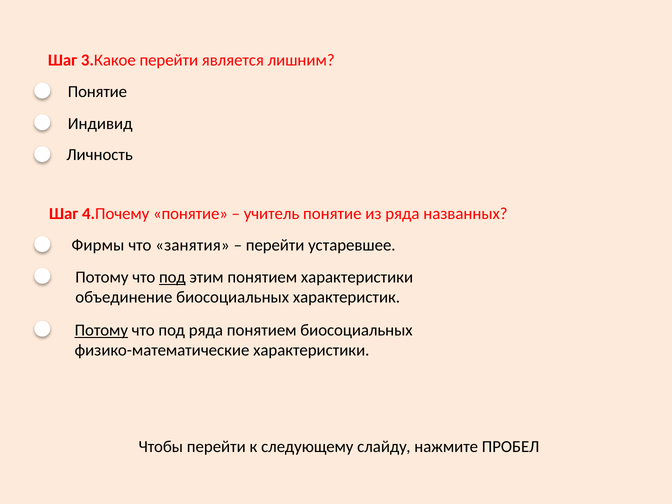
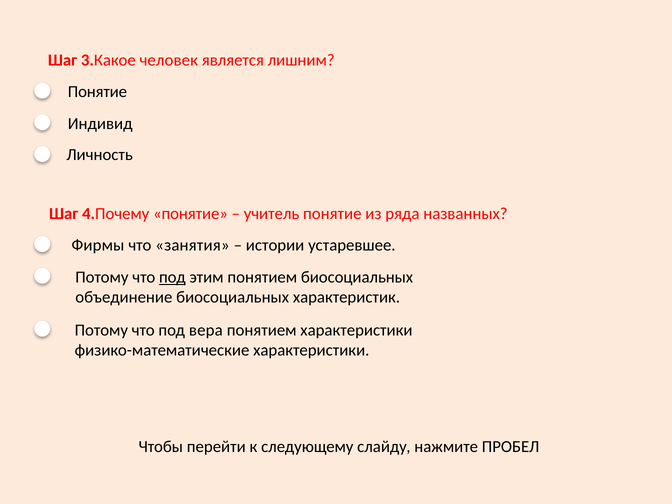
3.Какое перейти: перейти -> человек
перейти at (275, 245): перейти -> истории
понятием характеристики: характеристики -> биосоциальных
Потому at (101, 330) underline: present -> none
под ряда: ряда -> вера
понятием биосоциальных: биосоциальных -> характеристики
